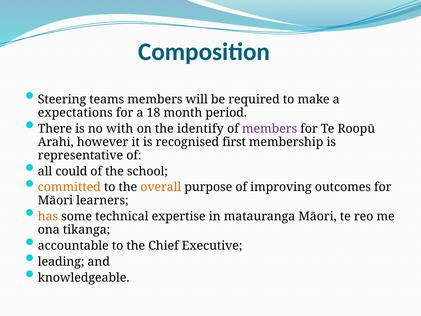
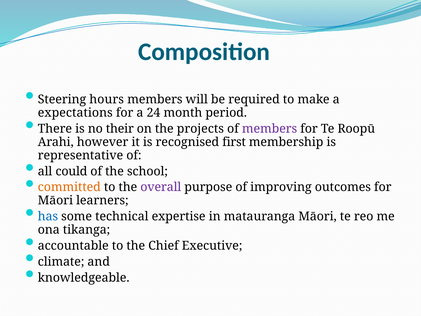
teams: teams -> hours
18: 18 -> 24
with: with -> their
identify: identify -> projects
overall colour: orange -> purple
has colour: orange -> blue
leading: leading -> climate
